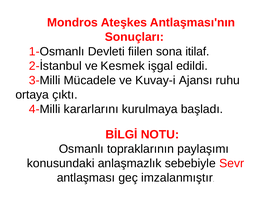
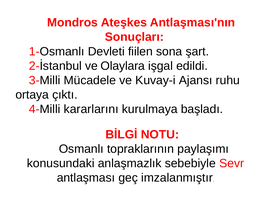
itilaf: itilaf -> şart
Kesmek: Kesmek -> Olaylara
